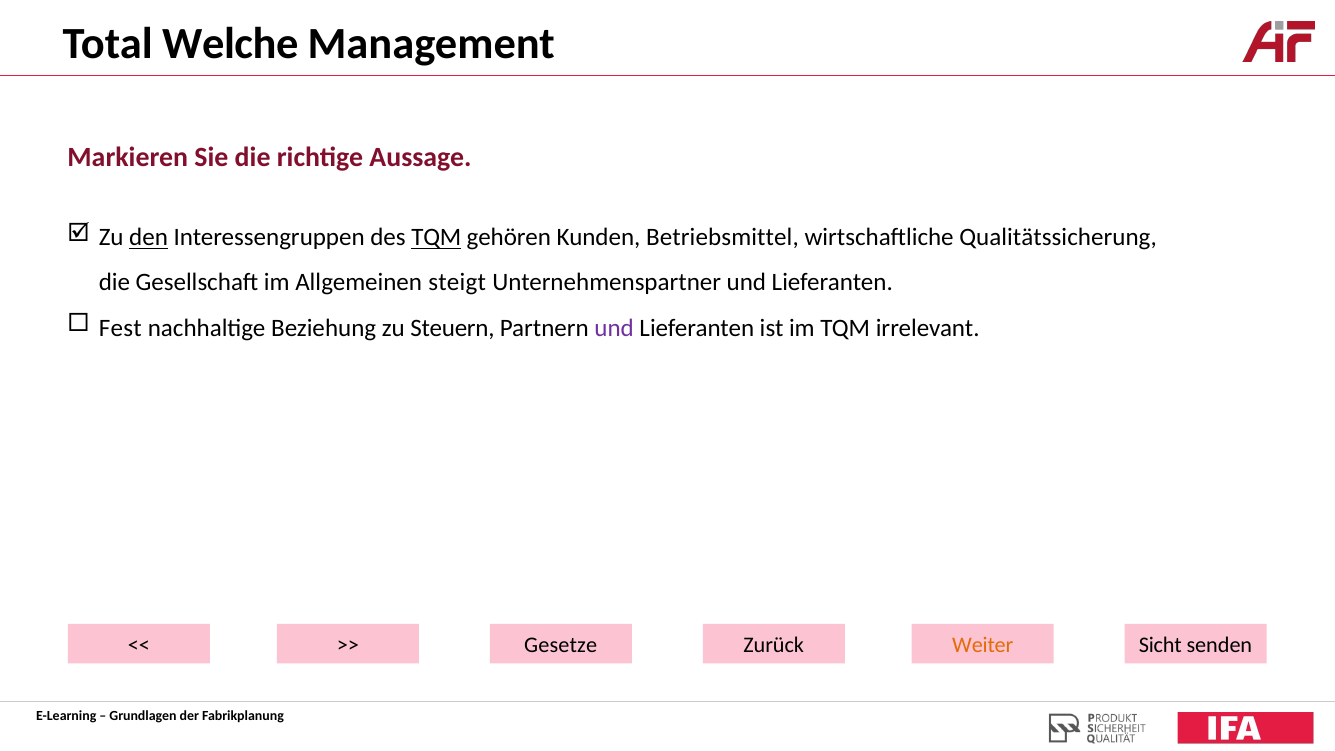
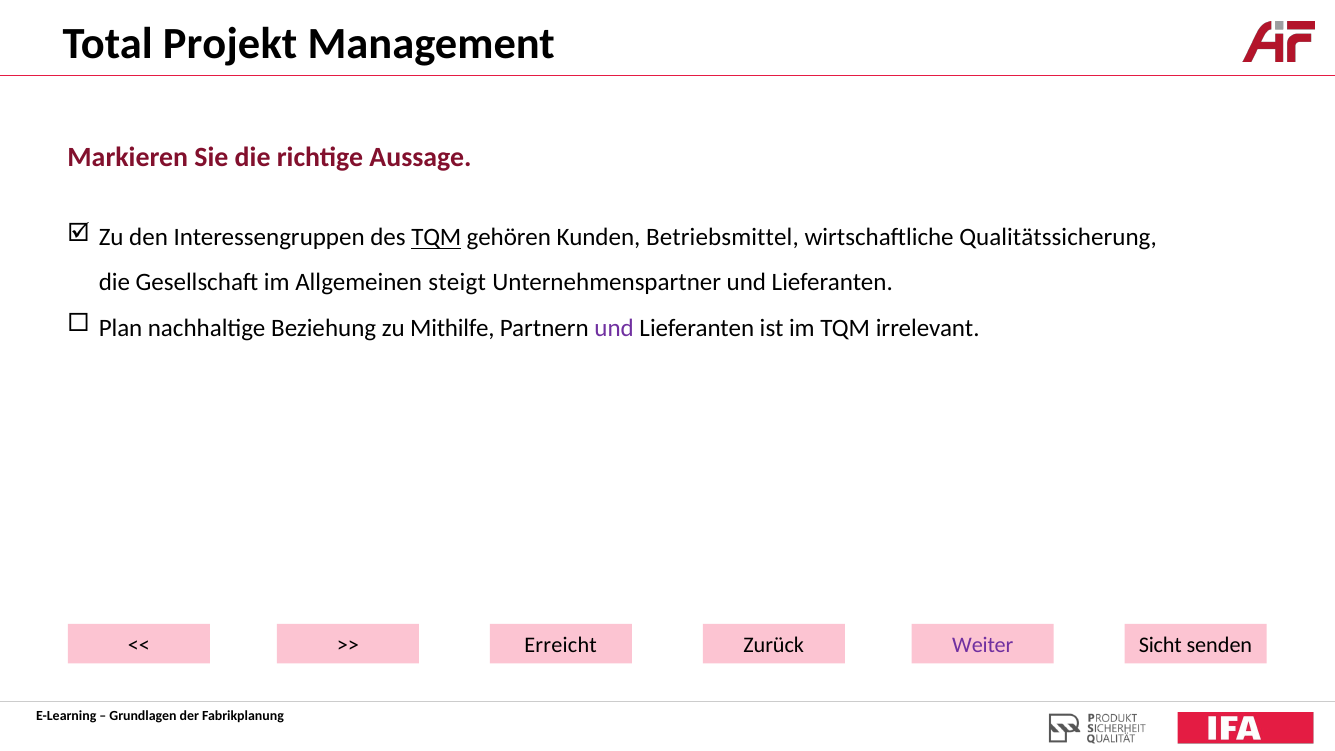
Welche: Welche -> Projekt
den underline: present -> none
Fest: Fest -> Plan
Steuern: Steuern -> Mithilfe
Gesetze: Gesetze -> Erreicht
Weiter colour: orange -> purple
